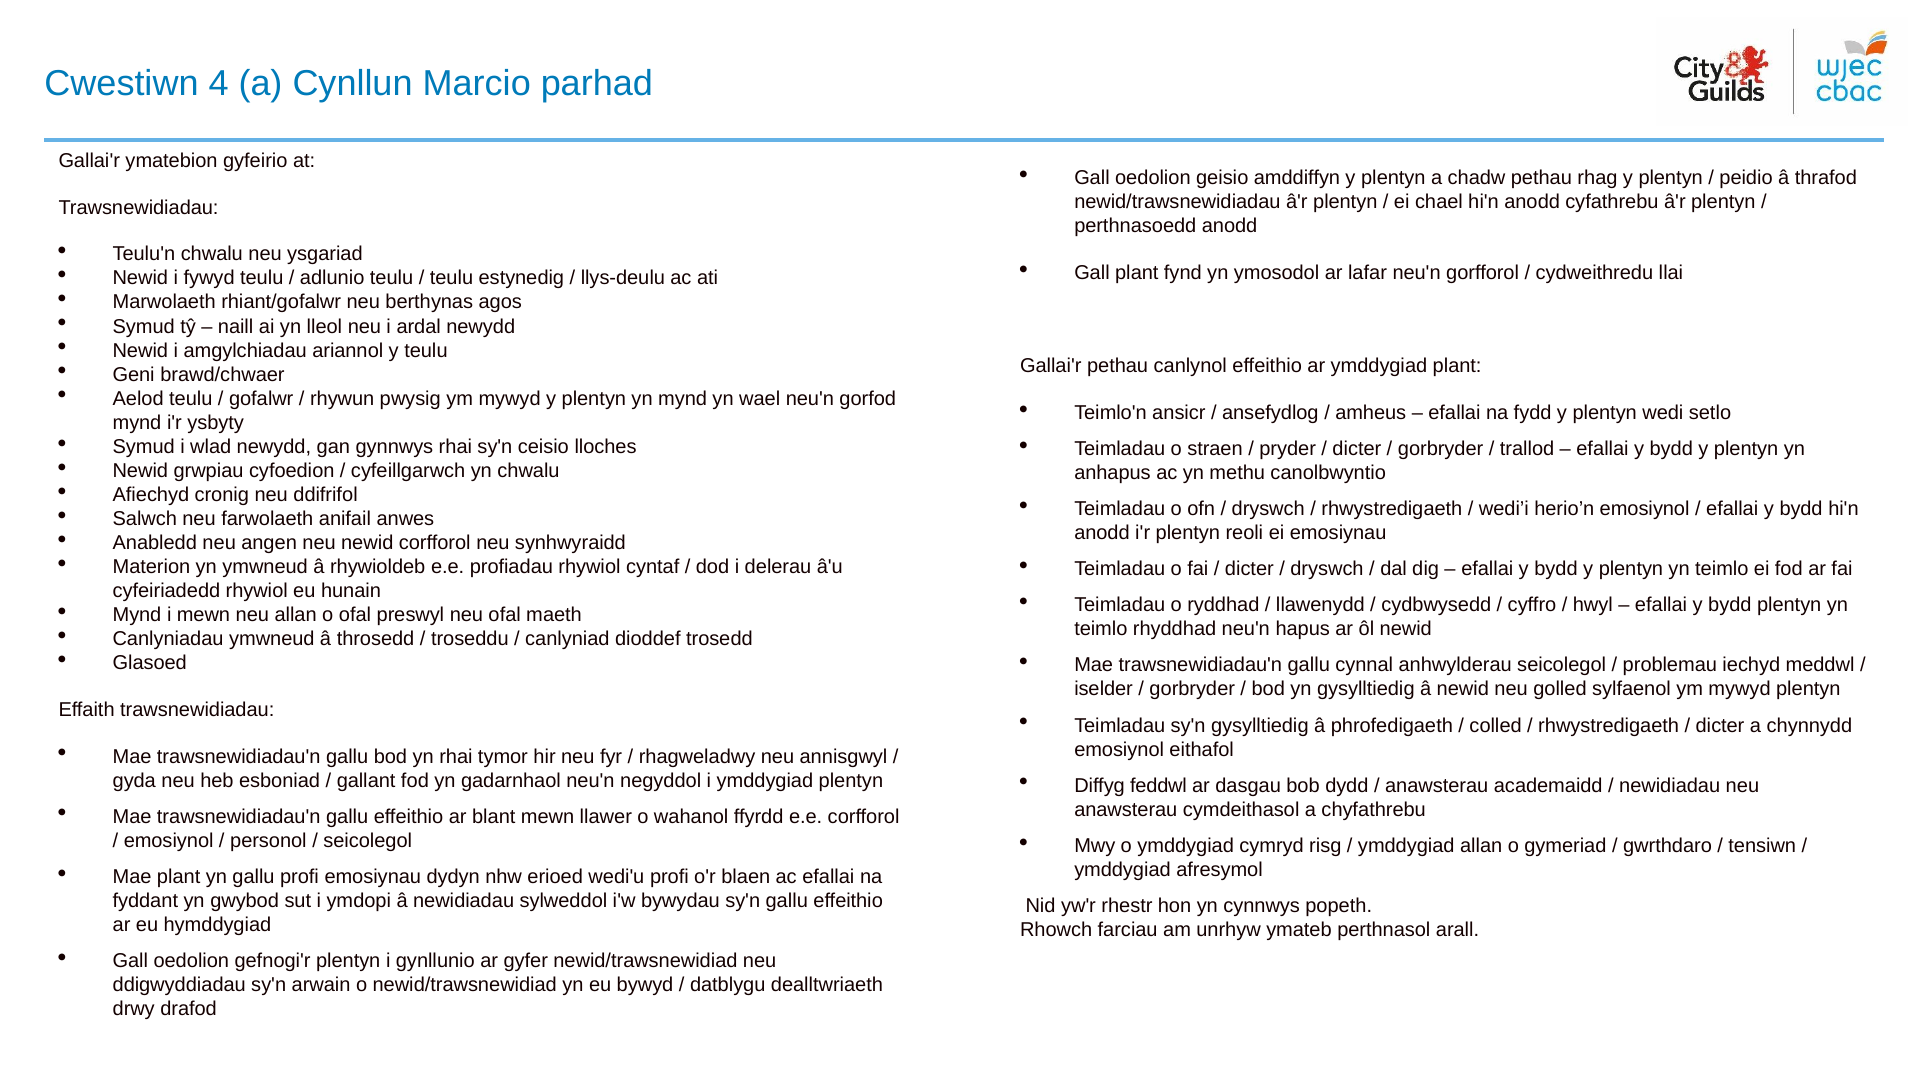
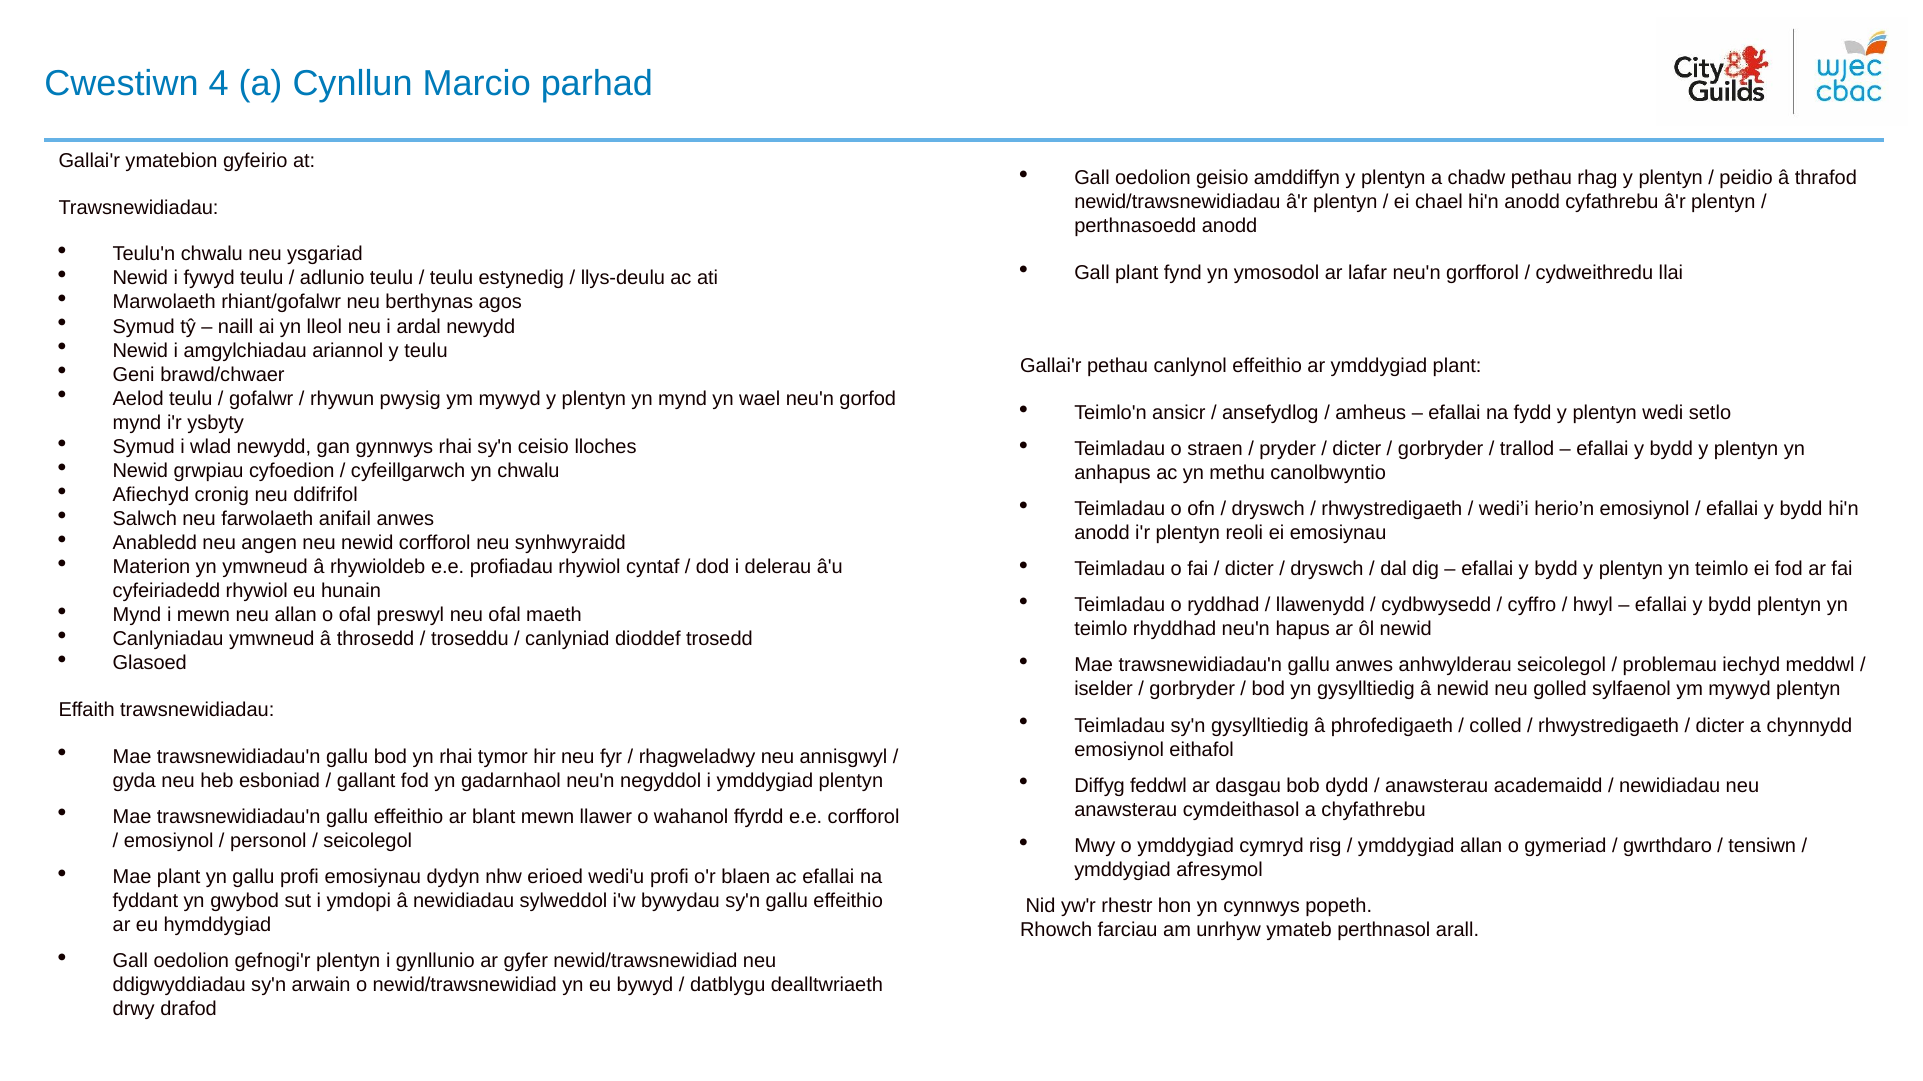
gallu cynnal: cynnal -> anwes
